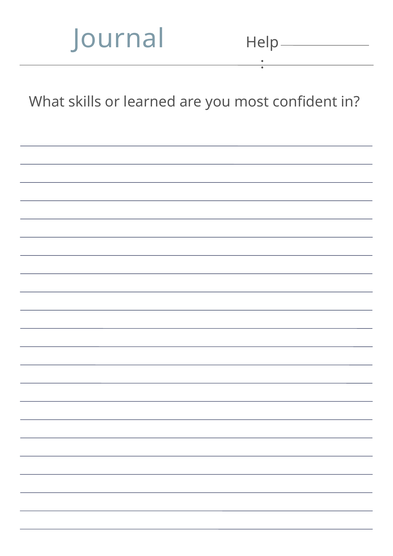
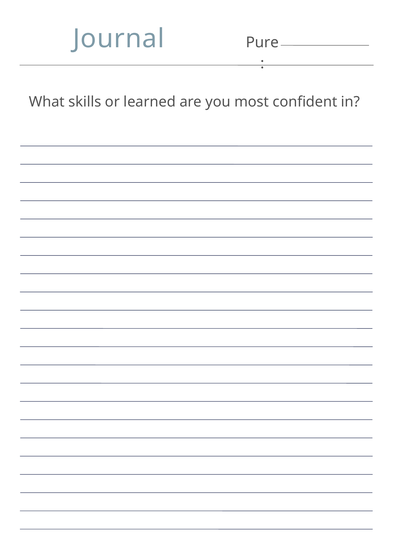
Help: Help -> Pure
